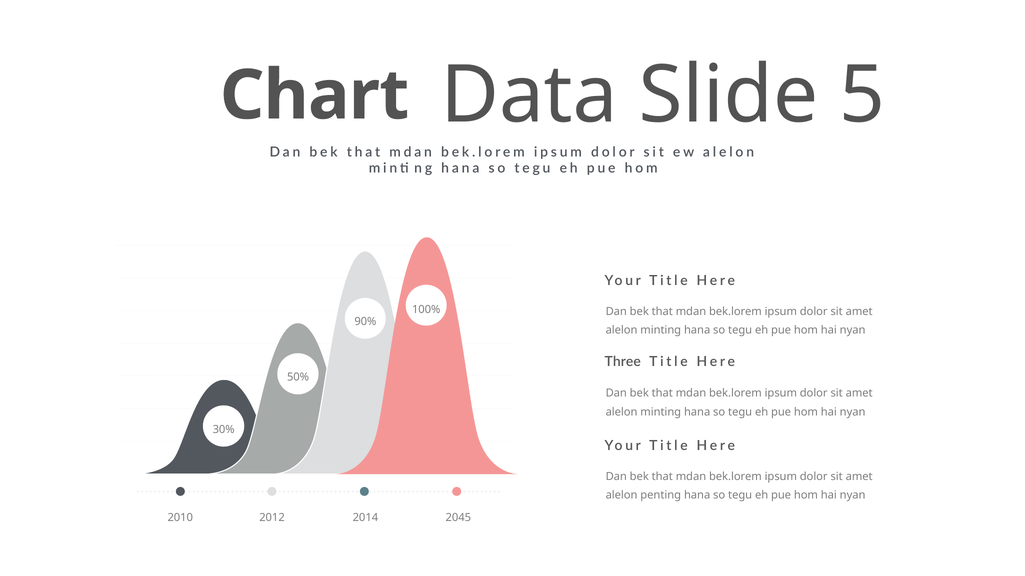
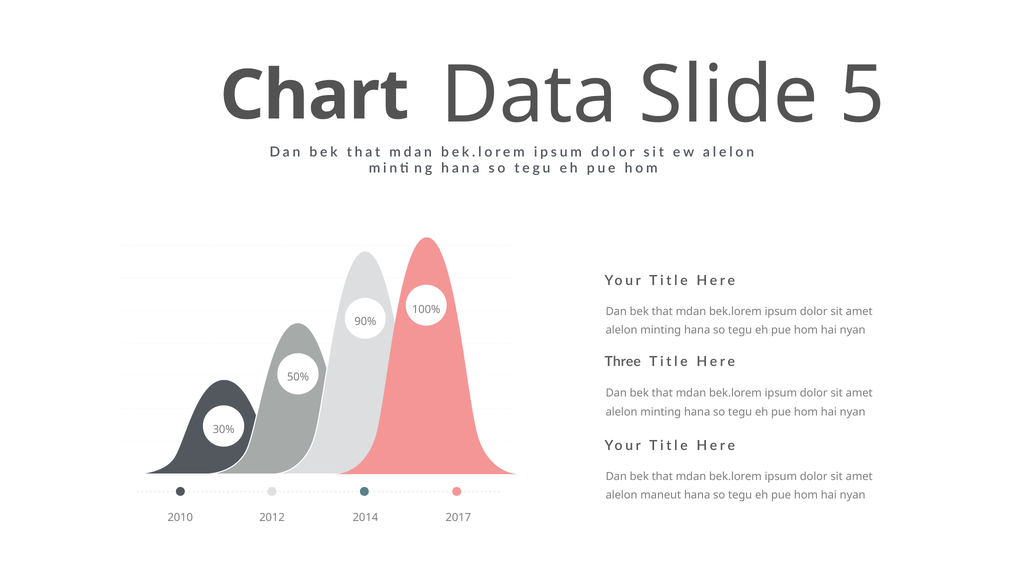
penting: penting -> maneut
2045: 2045 -> 2017
